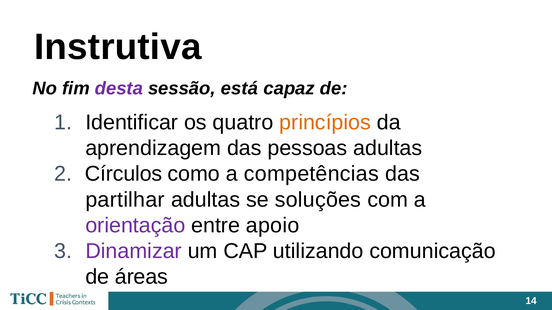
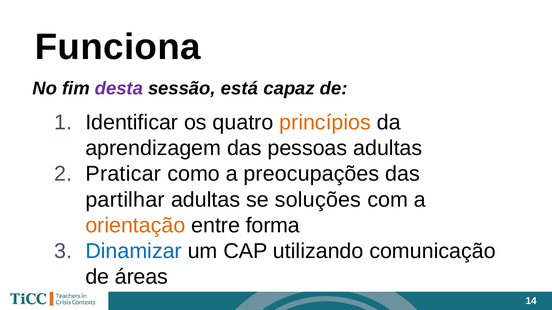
Instrutiva: Instrutiva -> Funciona
Círculos: Círculos -> Praticar
competências: competências -> preocupações
orientação colour: purple -> orange
apoio: apoio -> forma
Dinamizar colour: purple -> blue
